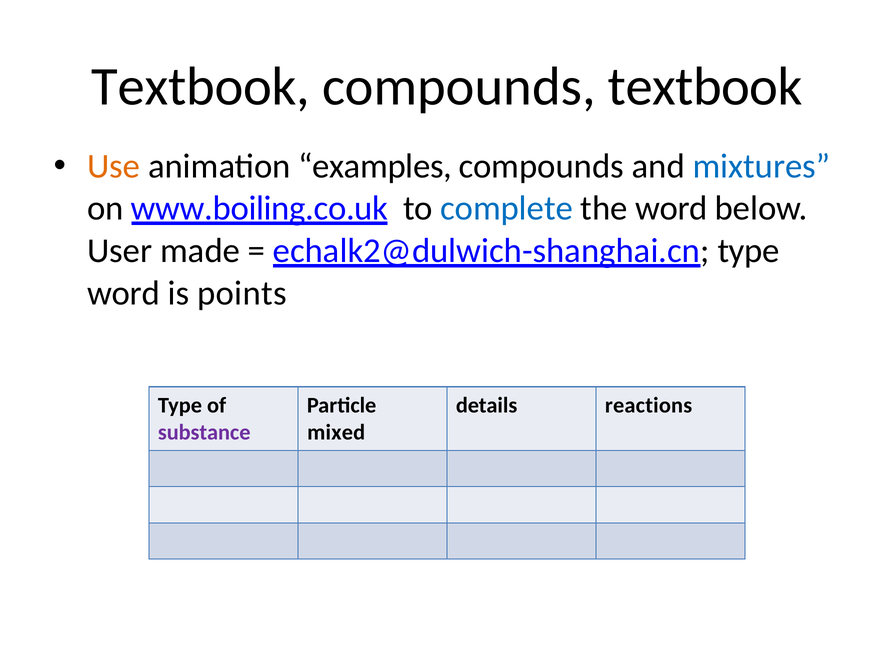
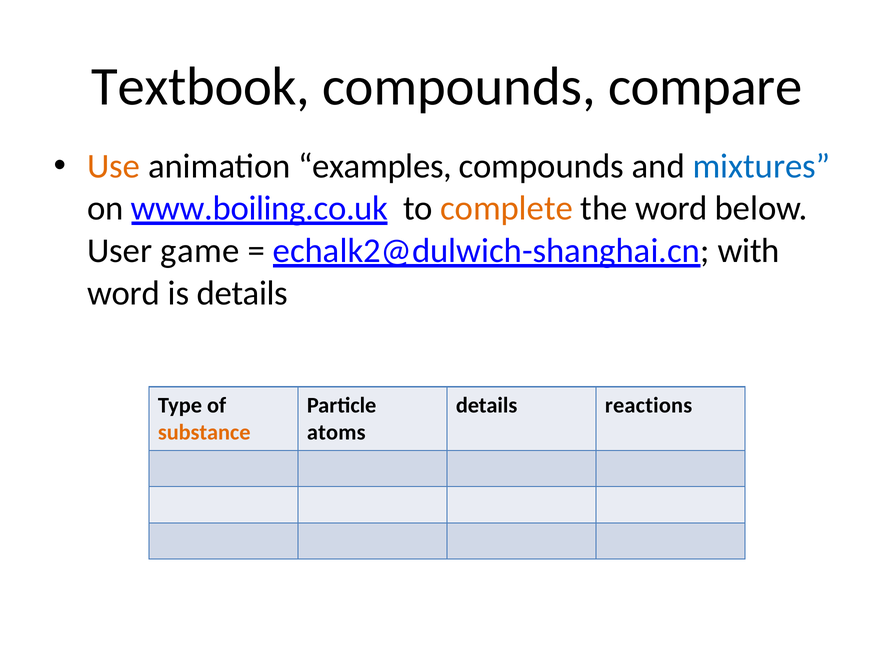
compounds textbook: textbook -> compare
complete colour: blue -> orange
made: made -> game
echalk2@dulwich-shanghai.cn type: type -> with
is points: points -> details
substance colour: purple -> orange
mixed: mixed -> atoms
